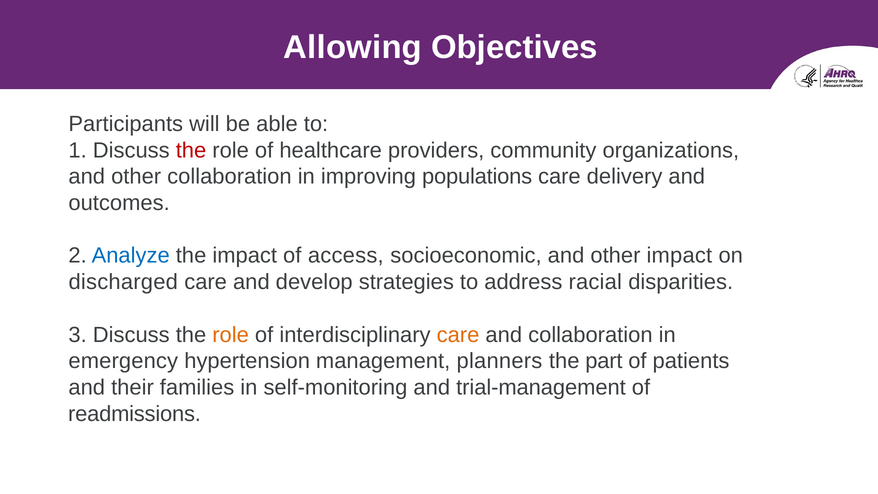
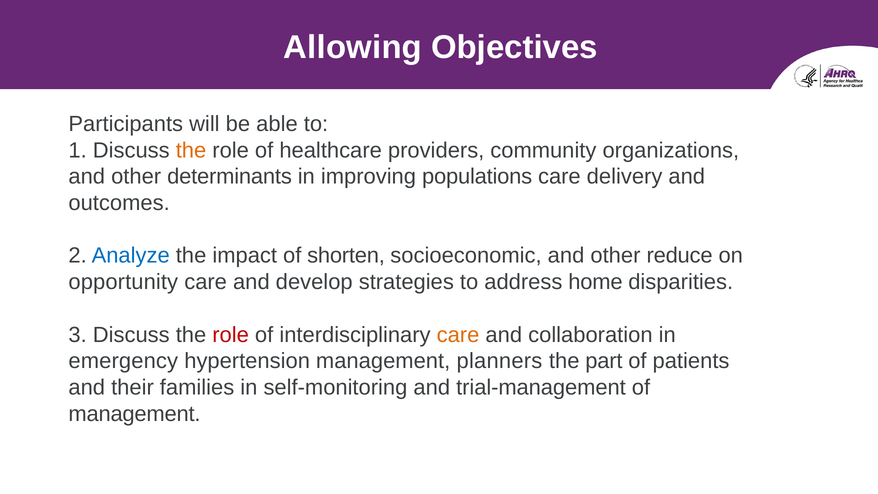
the at (191, 150) colour: red -> orange
other collaboration: collaboration -> determinants
access: access -> shorten
other impact: impact -> reduce
discharged: discharged -> opportunity
racial: racial -> home
role at (231, 335) colour: orange -> red
readmissions at (134, 414): readmissions -> management
